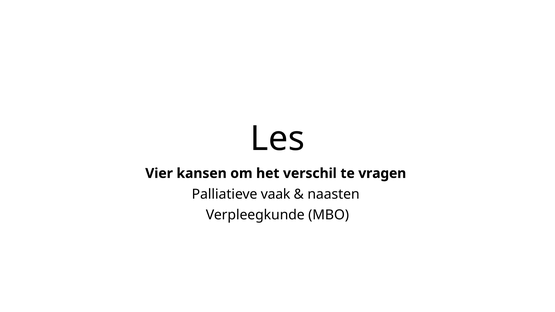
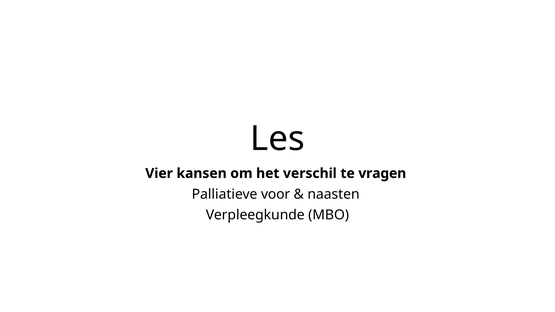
vaak: vaak -> voor
